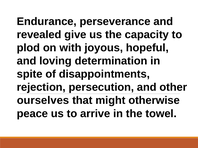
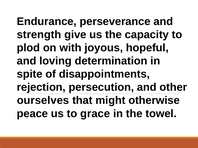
revealed: revealed -> strength
arrive: arrive -> grace
